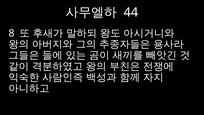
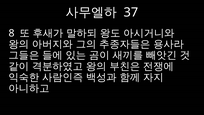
44: 44 -> 37
